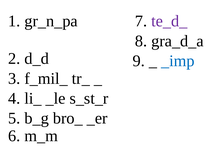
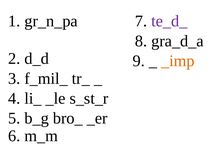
_imp colour: blue -> orange
